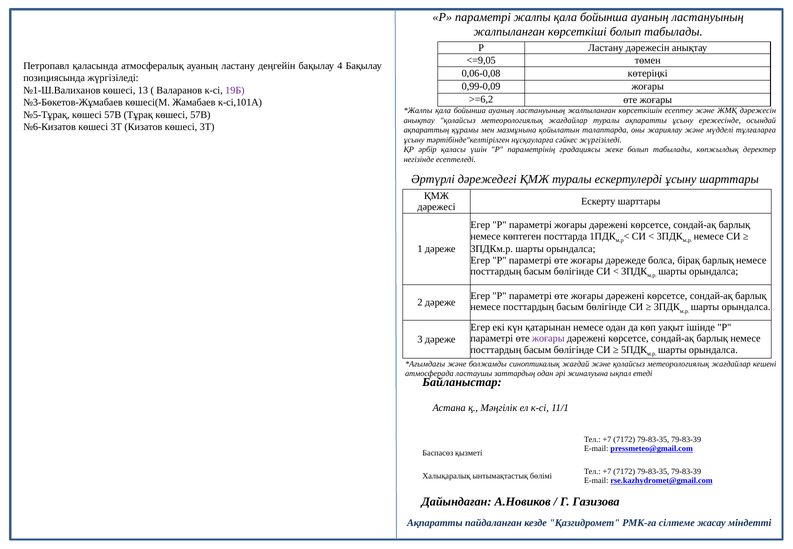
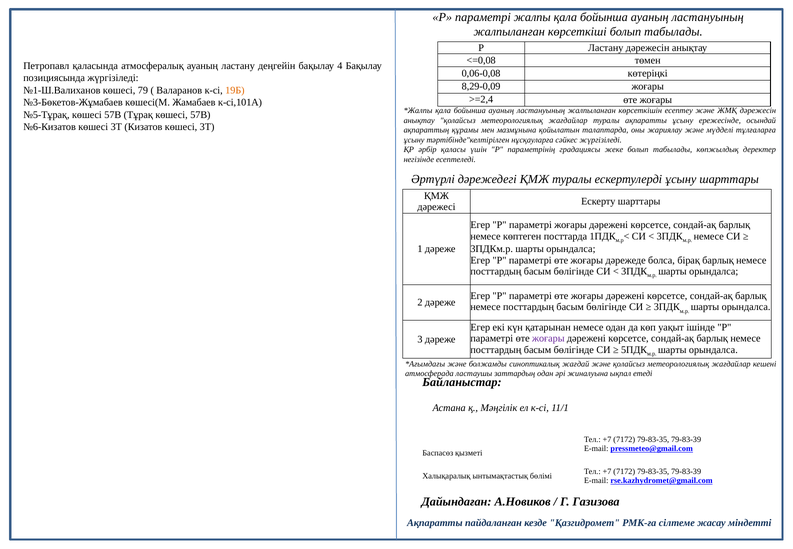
<=9,05: <=9,05 -> <=0,08
0,99-0,09: 0,99-0,09 -> 8,29-0,09
13: 13 -> 79
19Б colour: purple -> orange
>=6,2: >=6,2 -> >=2,4
